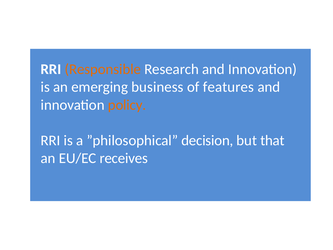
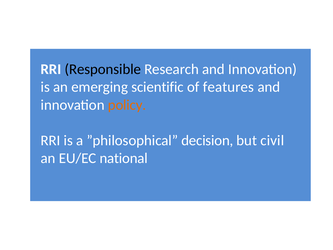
Responsible colour: orange -> black
business: business -> scientific
that: that -> civil
receives: receives -> national
